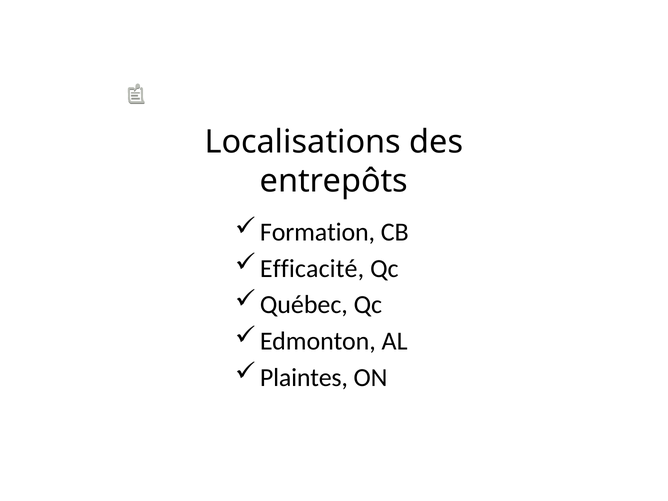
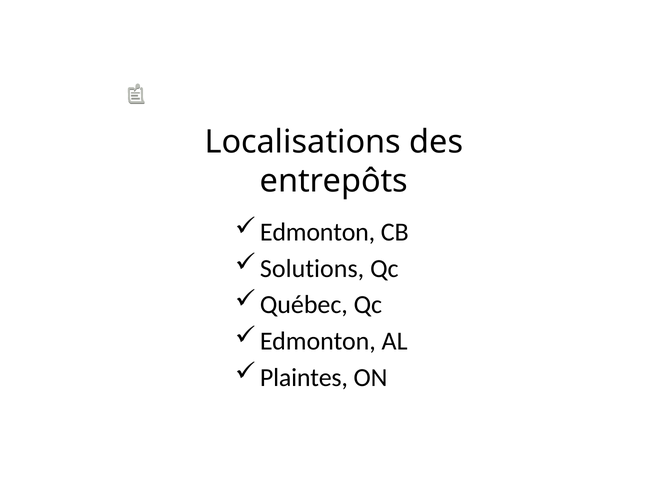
Formation at (318, 232): Formation -> Edmonton
Efficacité: Efficacité -> Solutions
